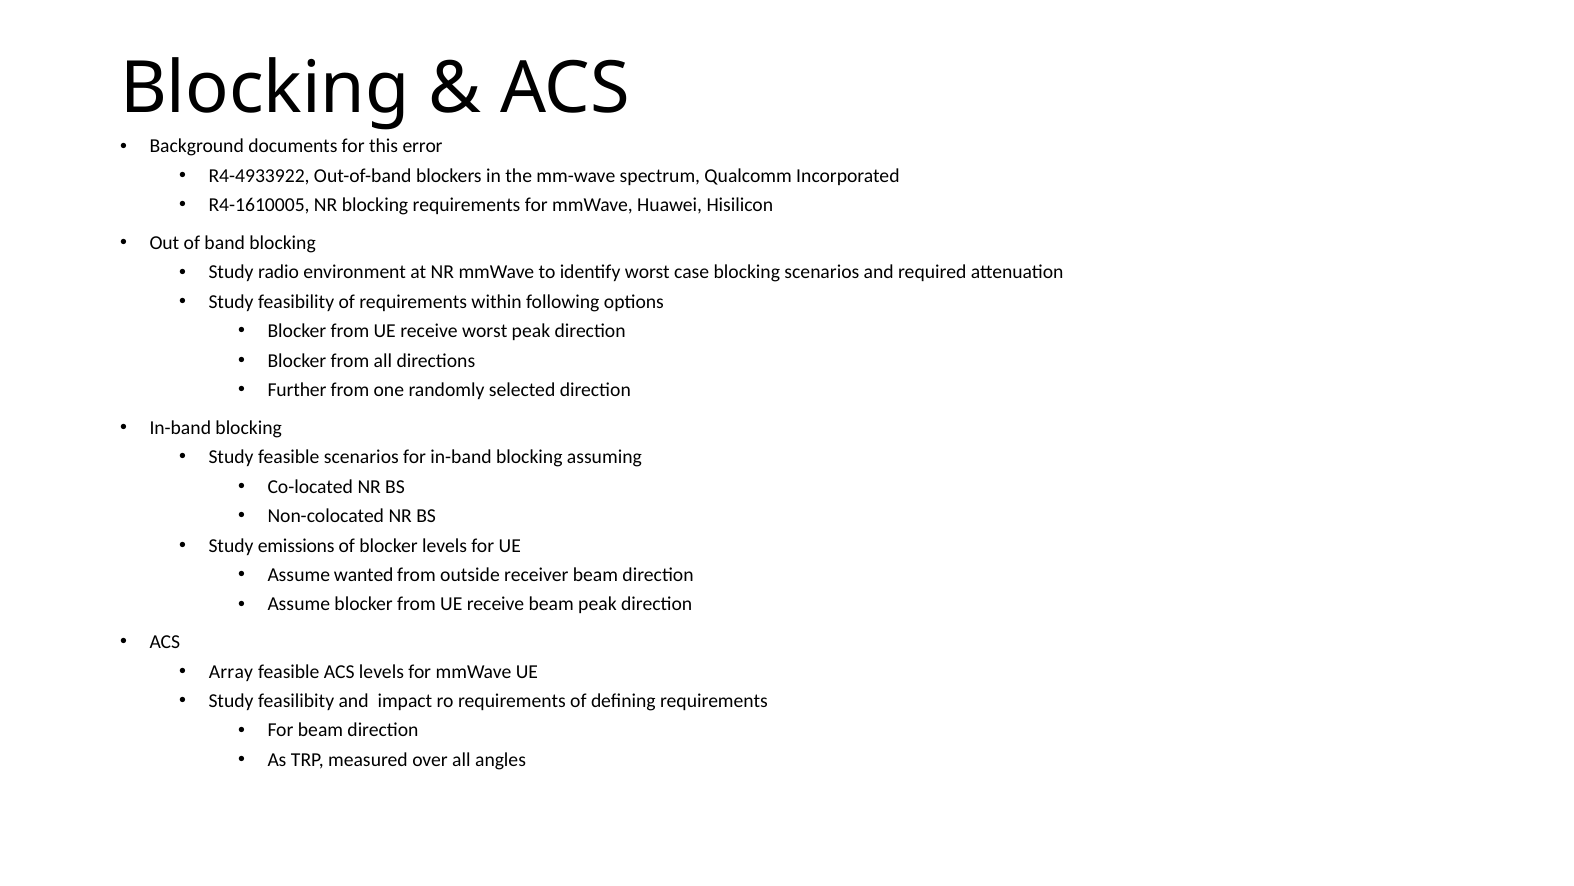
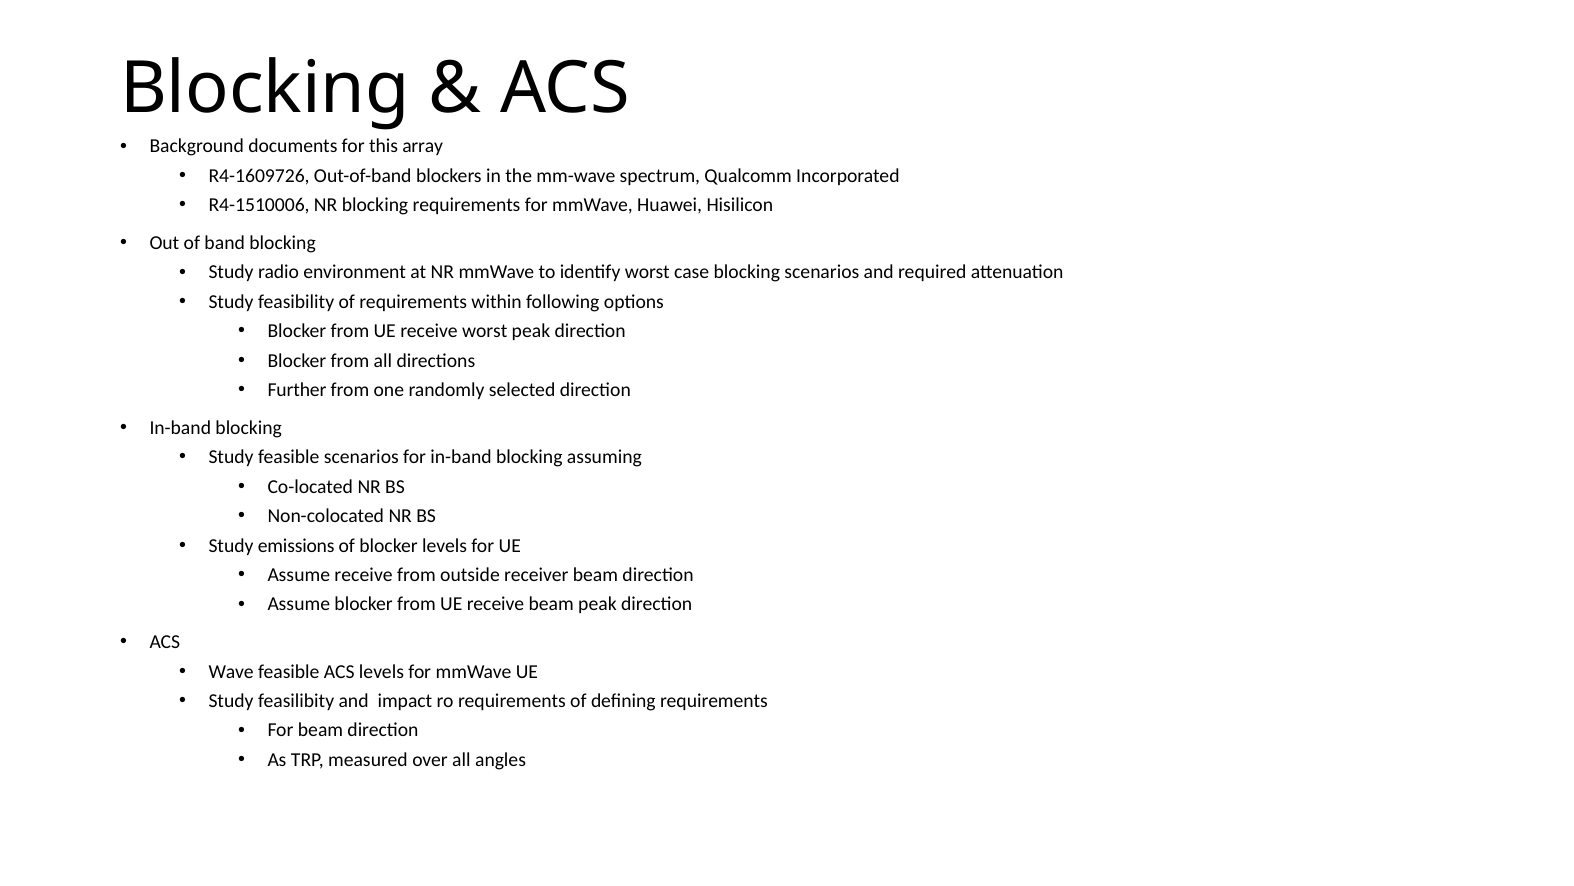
error: error -> array
R4-4933922: R4-4933922 -> R4-1609726
R4-1610005: R4-1610005 -> R4-1510006
Assume wanted: wanted -> receive
Array: Array -> Wave
